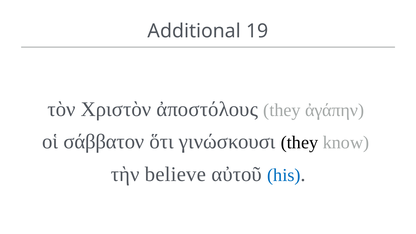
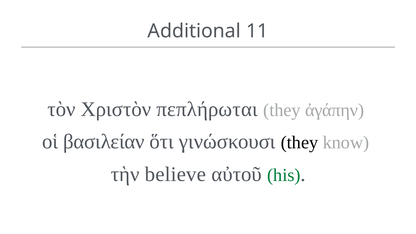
19: 19 -> 11
ἀποστόλους: ἀποστόλους -> πεπλήρωται
σάββατον: σάββατον -> βασιλείαν
his colour: blue -> green
